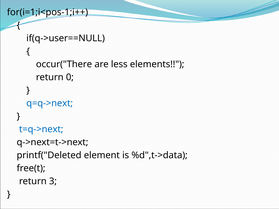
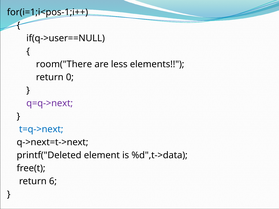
occur("There: occur("There -> room("There
q=q->next colour: blue -> purple
3: 3 -> 6
